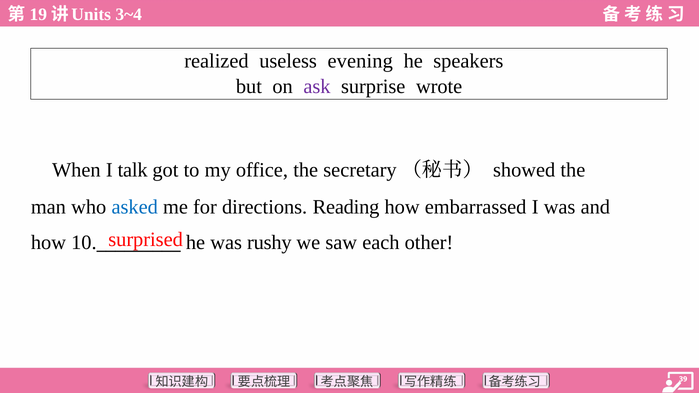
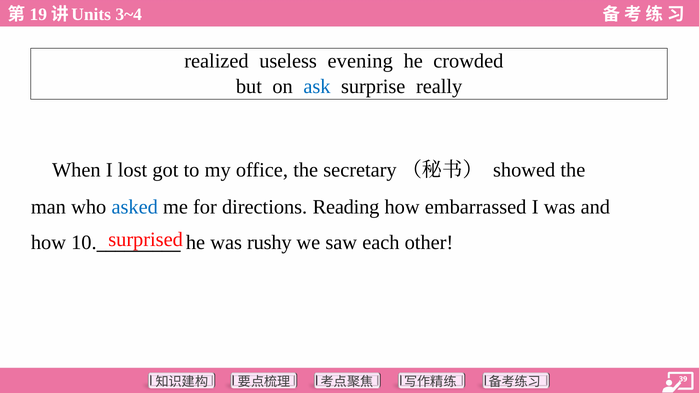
speakers: speakers -> crowded
ask colour: purple -> blue
wrote: wrote -> really
talk: talk -> lost
